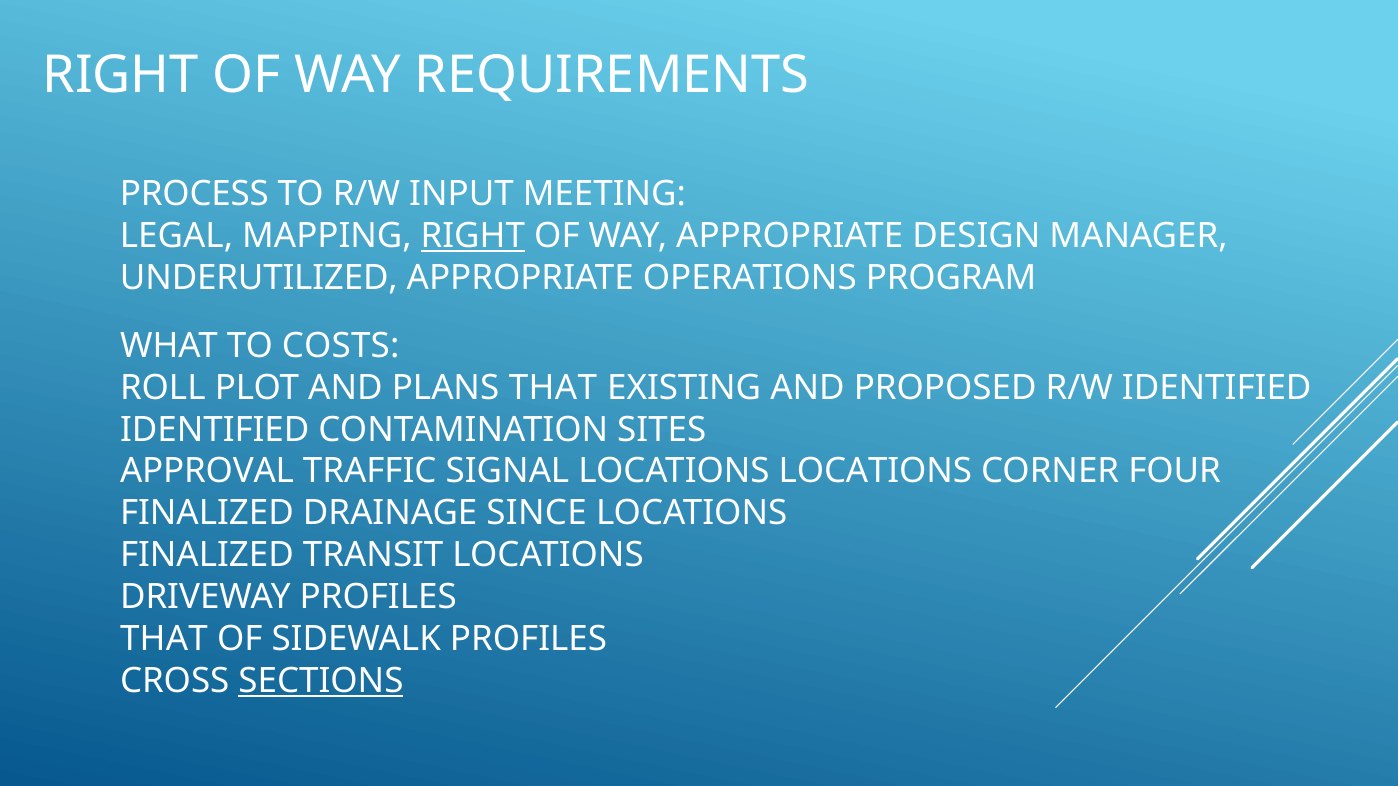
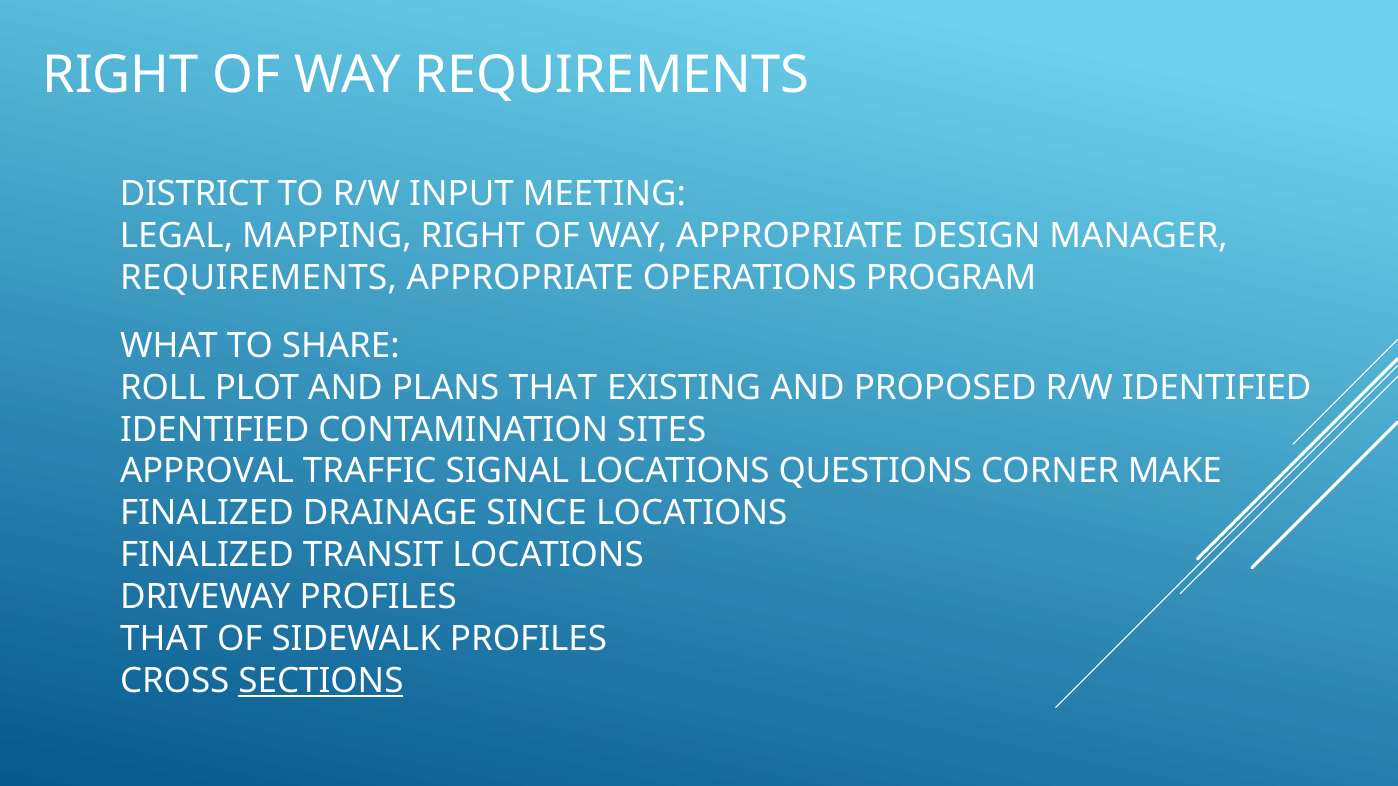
PROCESS: PROCESS -> DISTRICT
RIGHT at (473, 236) underline: present -> none
UNDERUTILIZED at (259, 278): UNDERUTILIZED -> REQUIREMENTS
COSTS: COSTS -> SHARE
LOCATIONS LOCATIONS: LOCATIONS -> QUESTIONS
FOUR: FOUR -> MAKE
